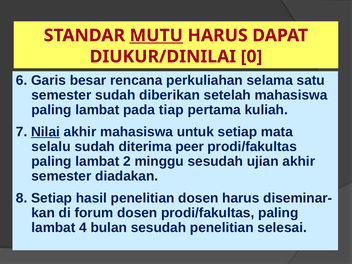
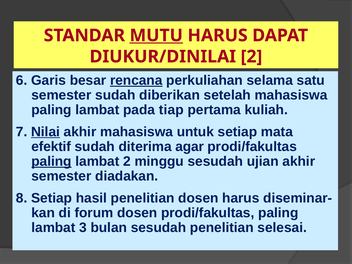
DIUKUR/DINILAI 0: 0 -> 2
rencana underline: none -> present
selalu: selalu -> efektif
peer: peer -> agar
paling at (51, 161) underline: none -> present
4: 4 -> 3
